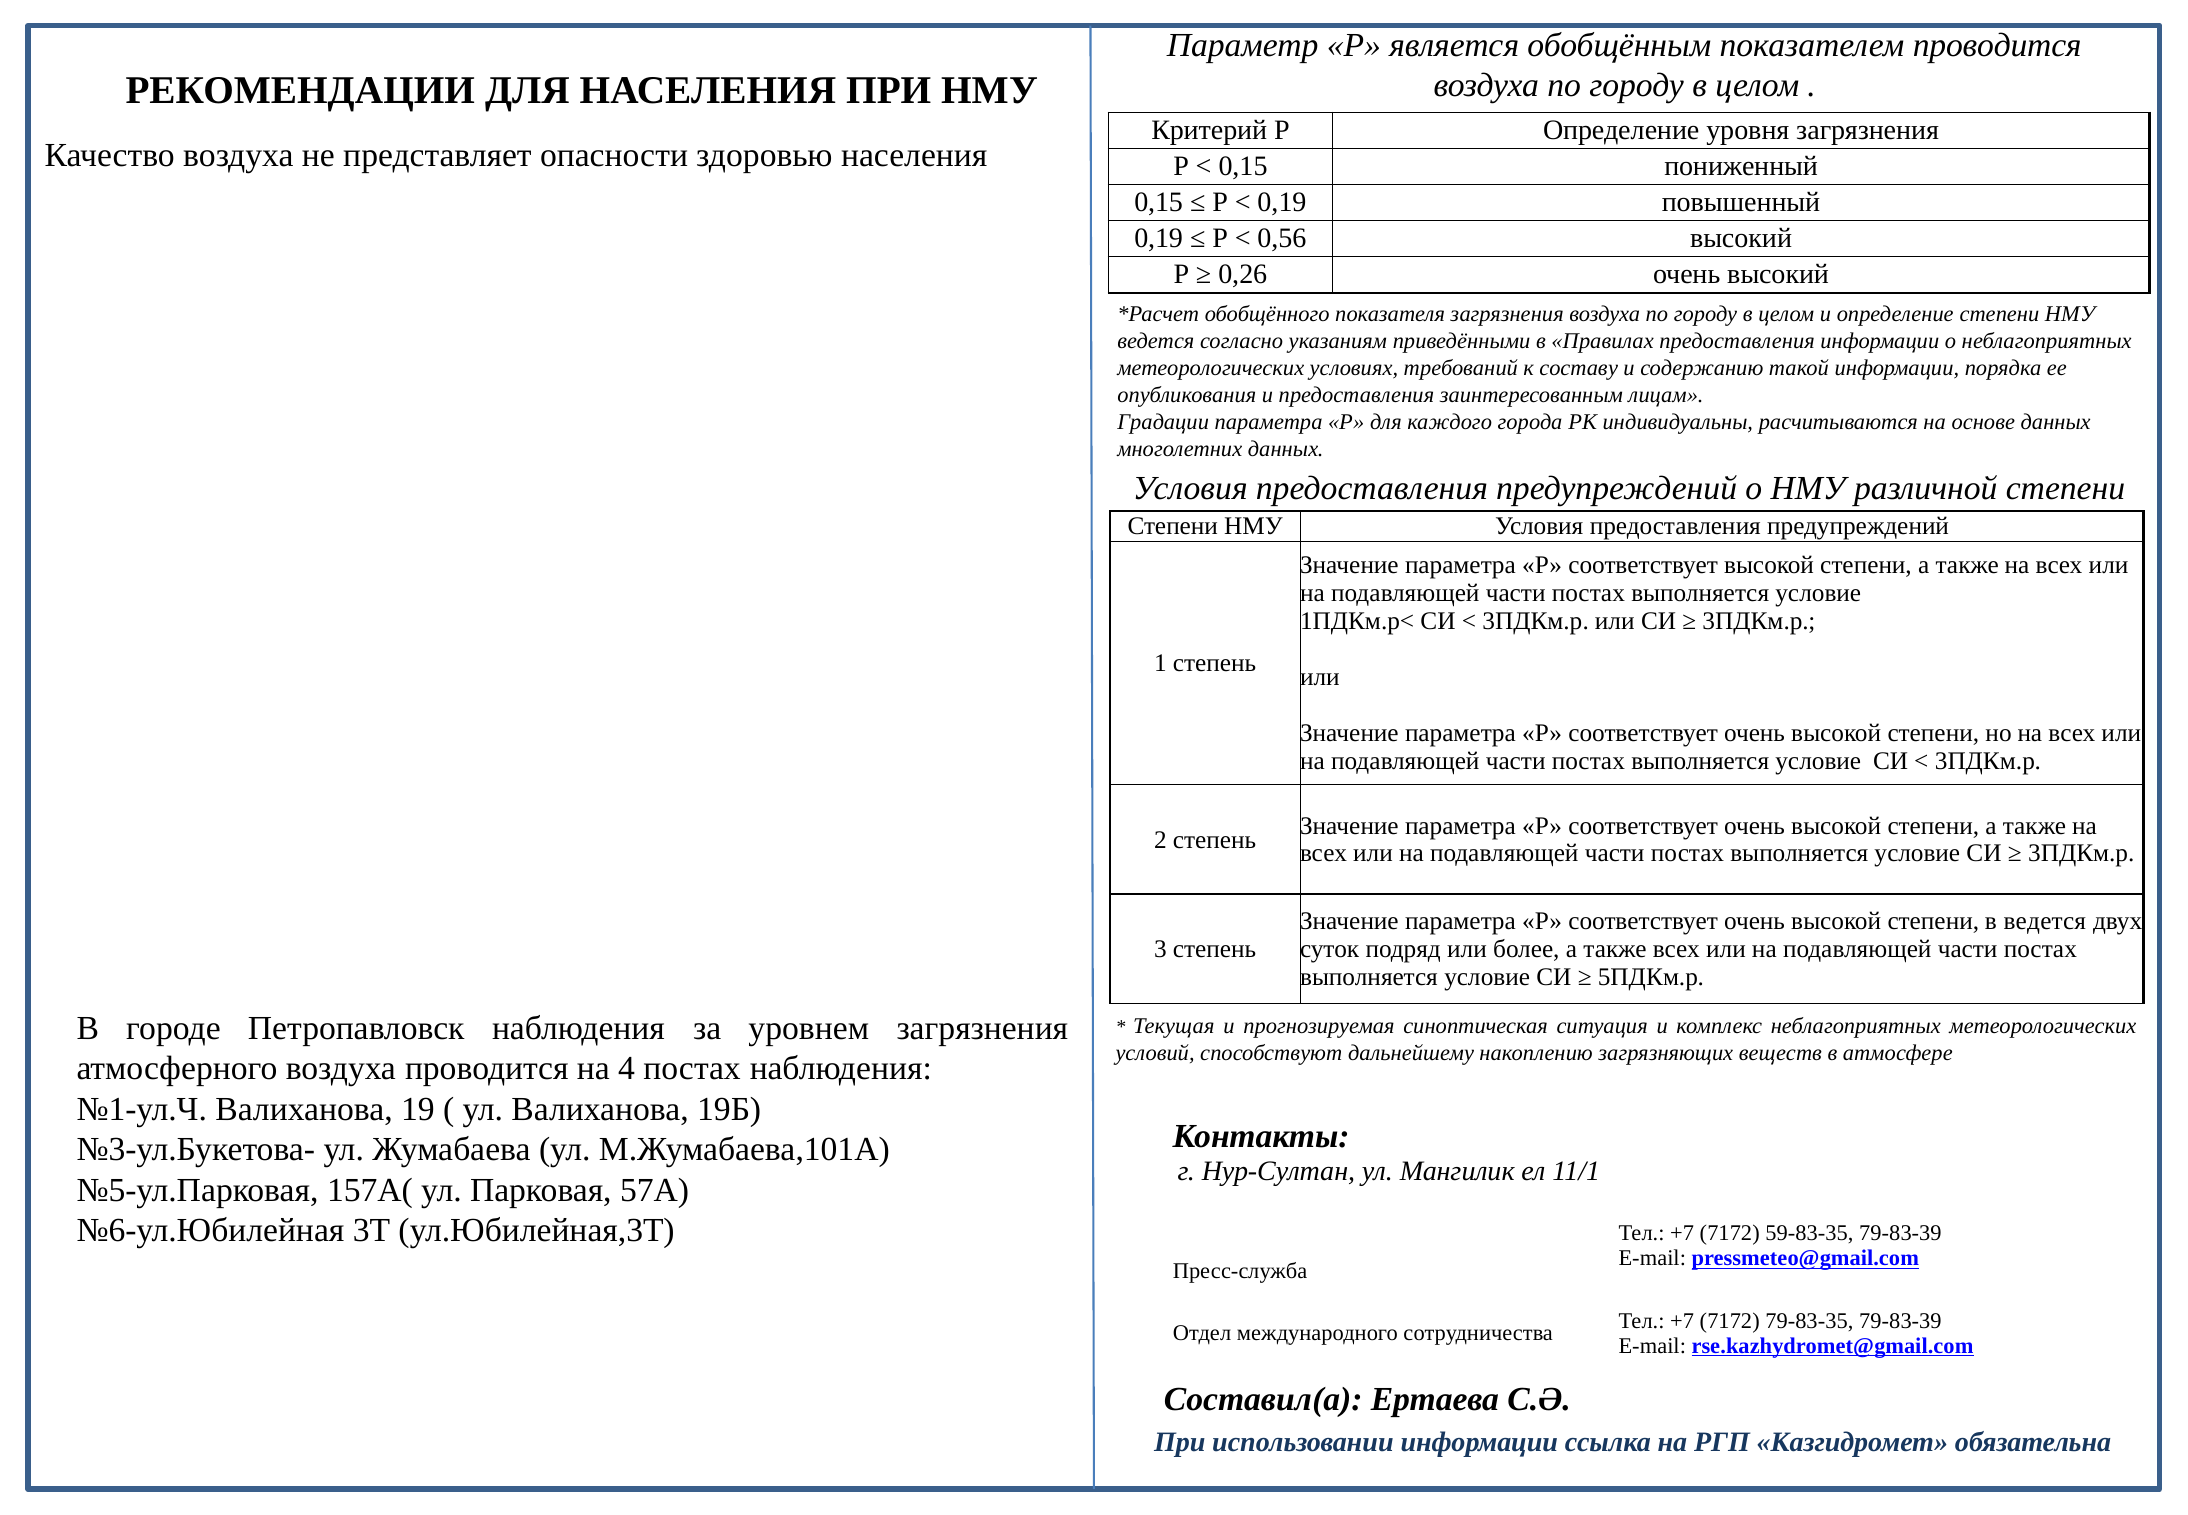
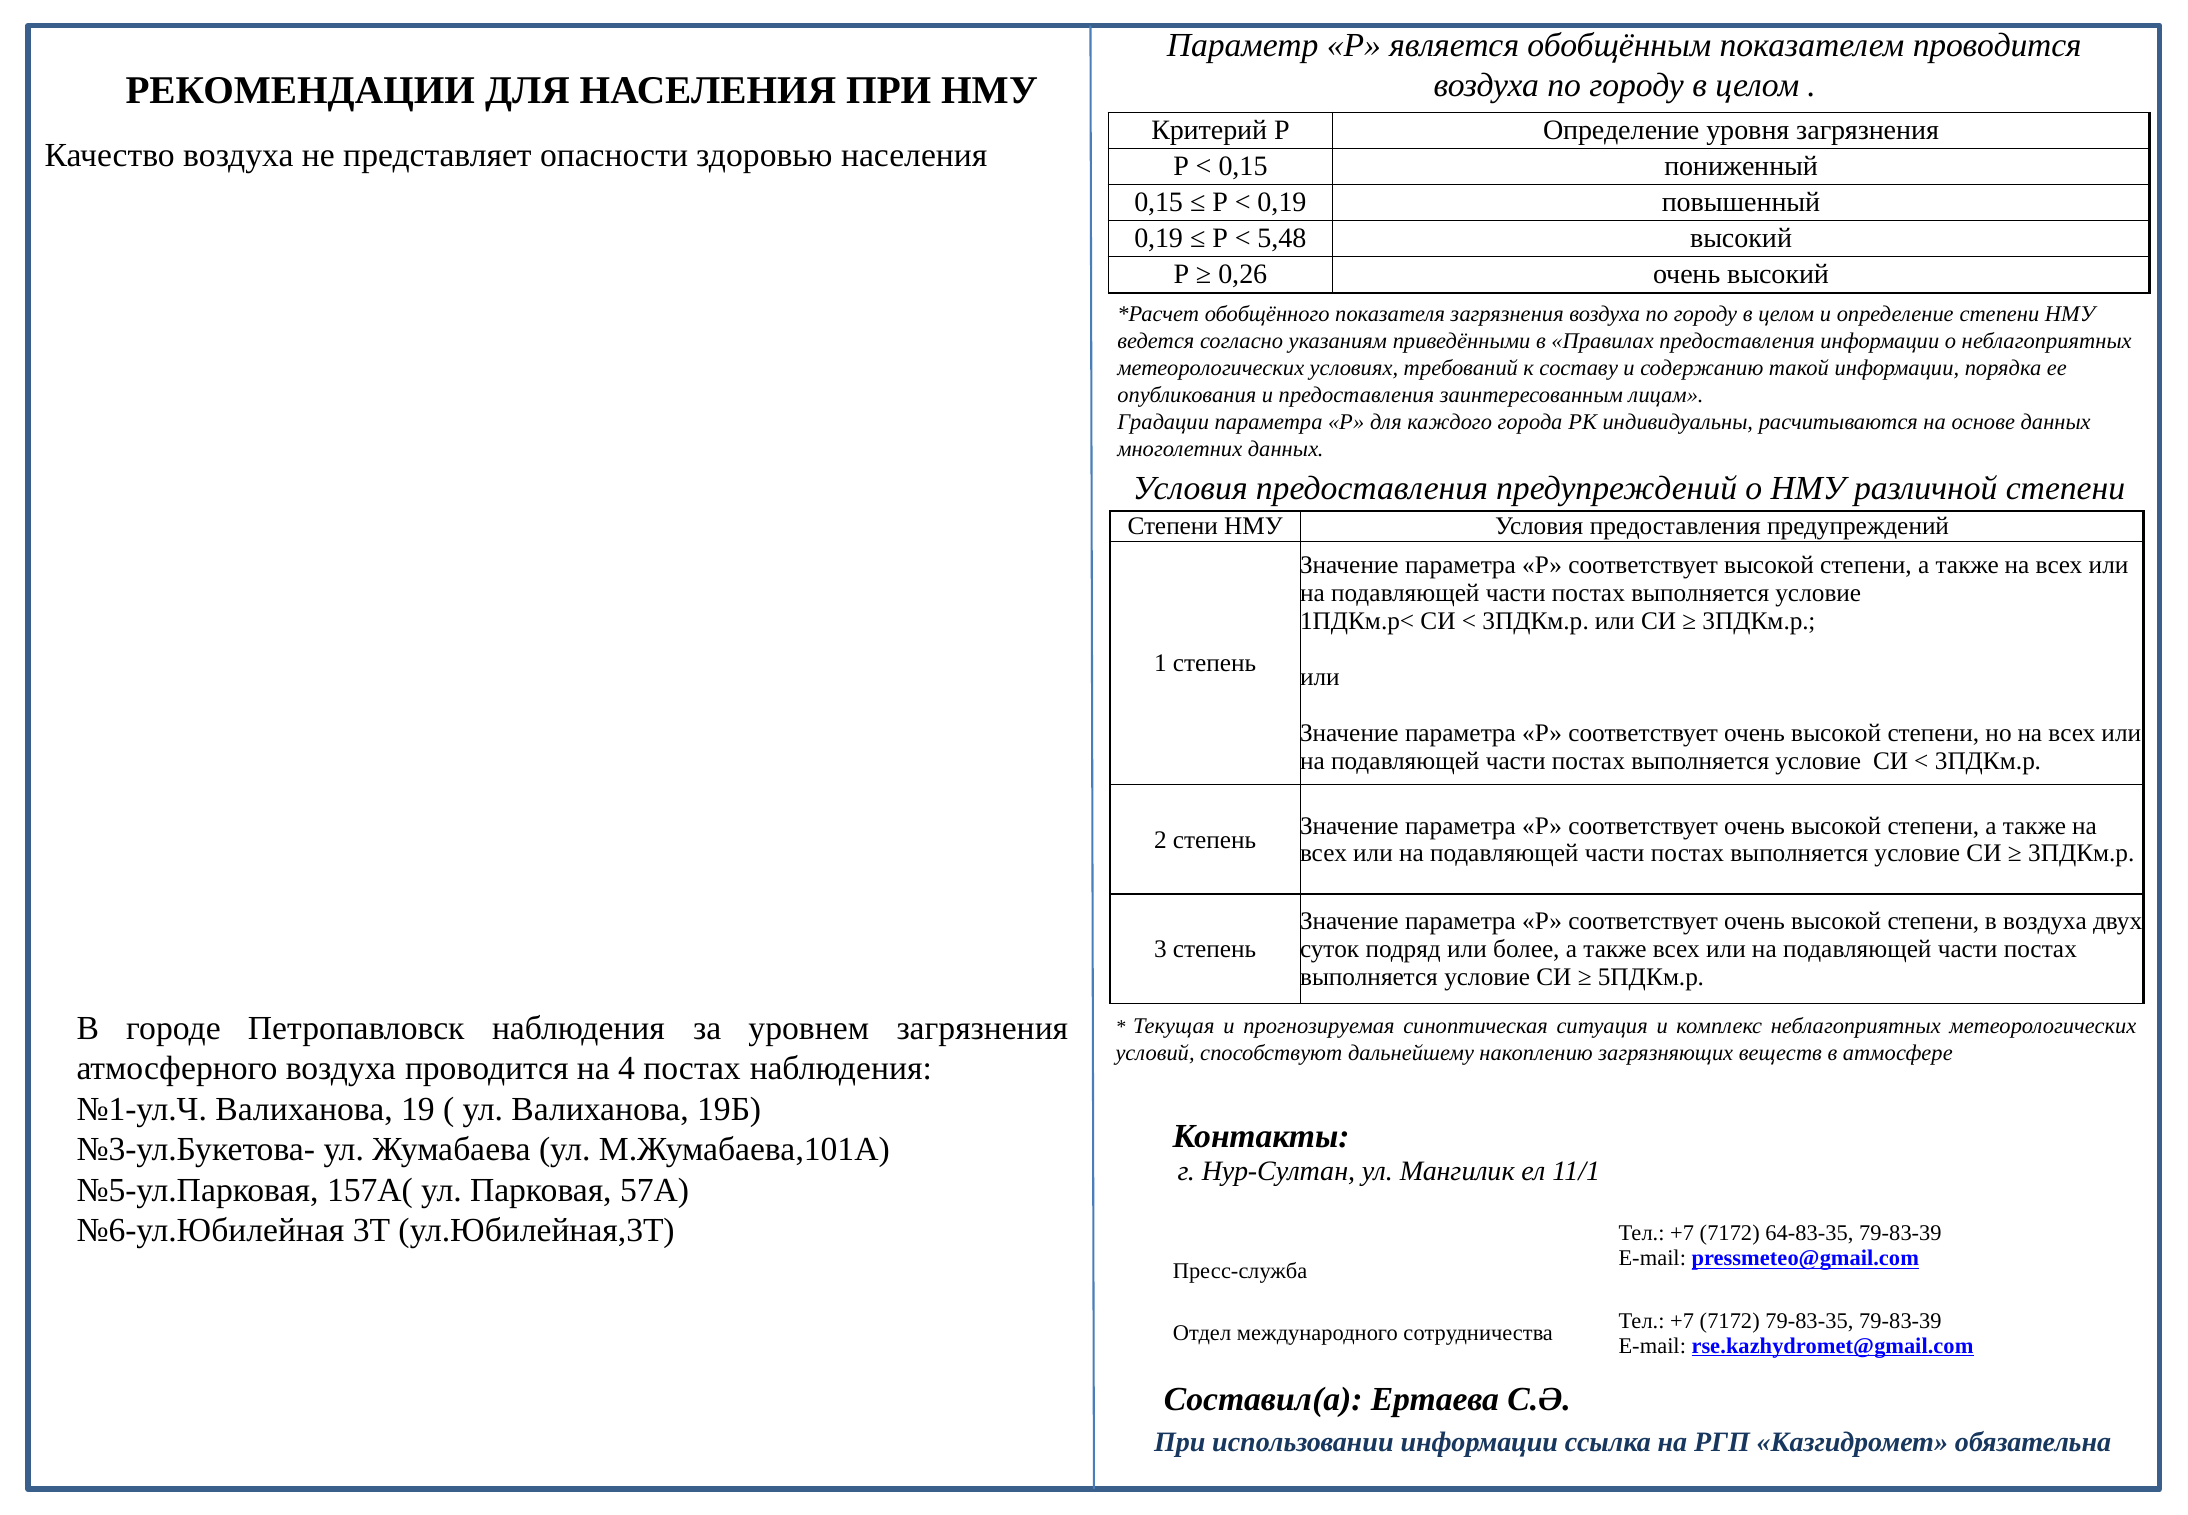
0,56: 0,56 -> 5,48
в ведется: ведется -> воздуха
59-83-35: 59-83-35 -> 64-83-35
